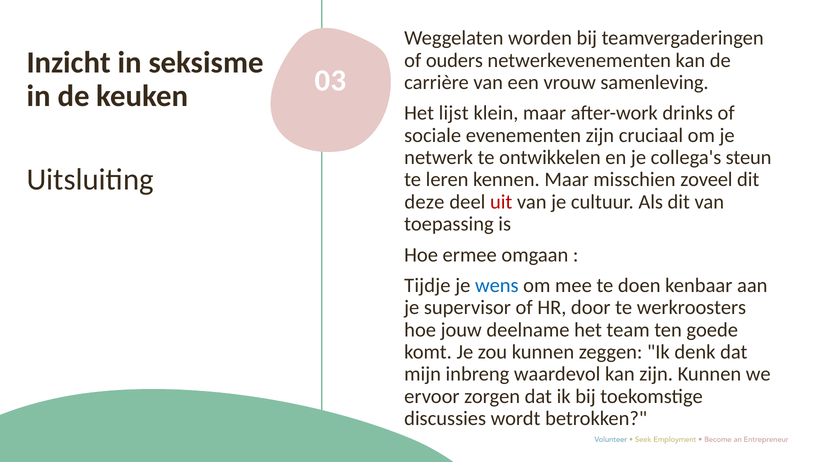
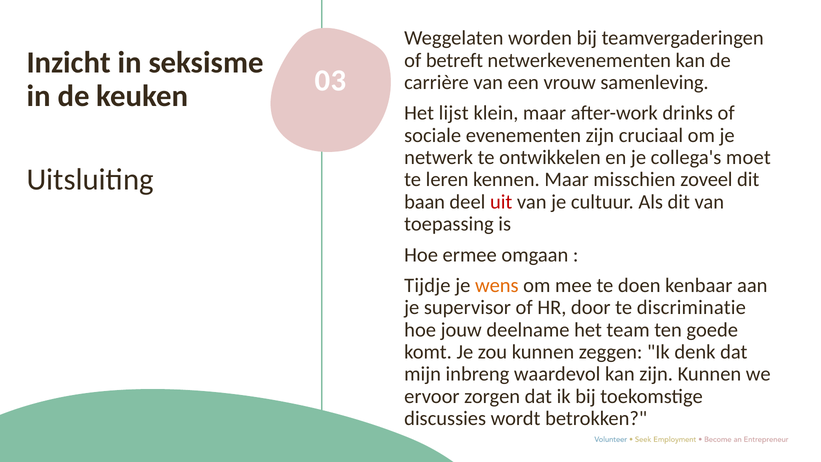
ouders: ouders -> betreft
steun: steun -> moet
deze: deze -> baan
wens colour: blue -> orange
werkroosters: werkroosters -> discriminatie
